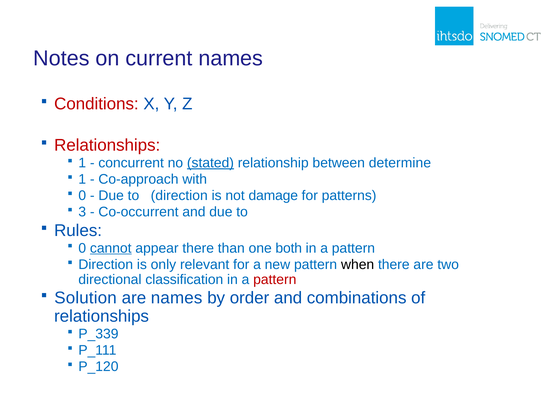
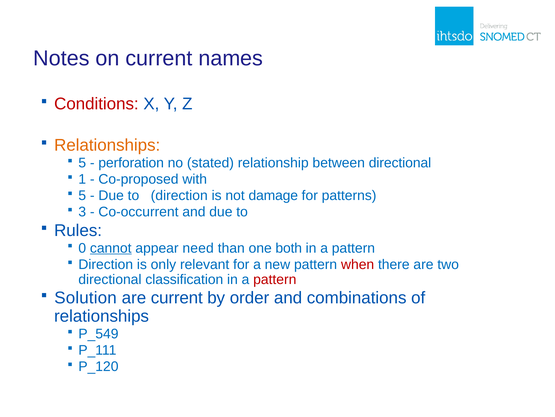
Relationships at (107, 145) colour: red -> orange
1 at (82, 163): 1 -> 5
concurrent: concurrent -> perforation
stated underline: present -> none
between determine: determine -> directional
Co-approach: Co-approach -> Co-proposed
0 at (82, 195): 0 -> 5
appear there: there -> need
when colour: black -> red
are names: names -> current
P_339: P_339 -> P_549
